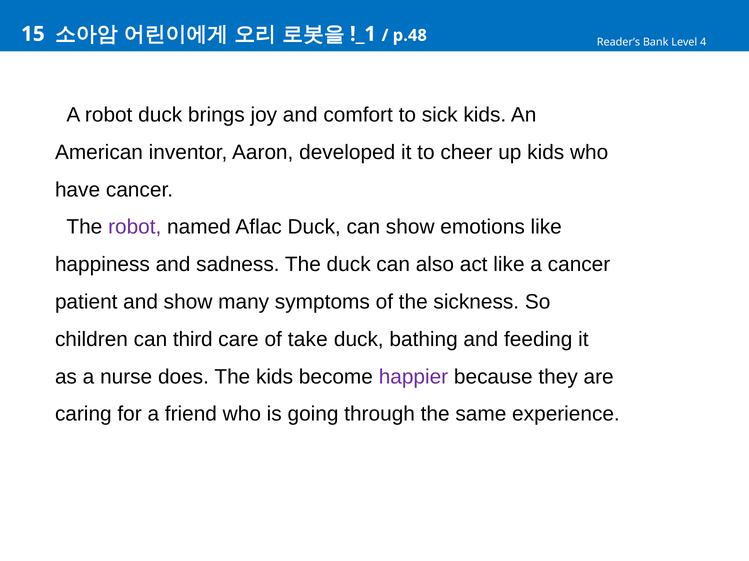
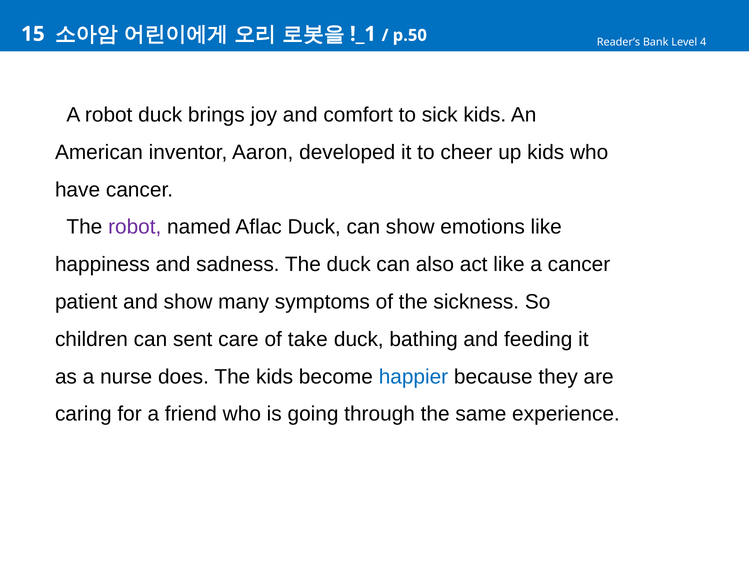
p.48: p.48 -> p.50
third: third -> sent
happier colour: purple -> blue
